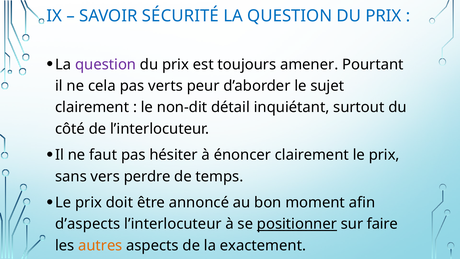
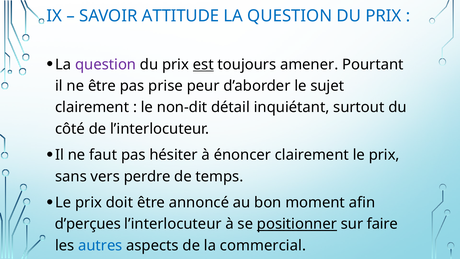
SÉCURITÉ: SÉCURITÉ -> ATTITUDE
est underline: none -> present
ne cela: cela -> être
verts: verts -> prise
d’aspects: d’aspects -> d’perçues
autres colour: orange -> blue
exactement: exactement -> commercial
